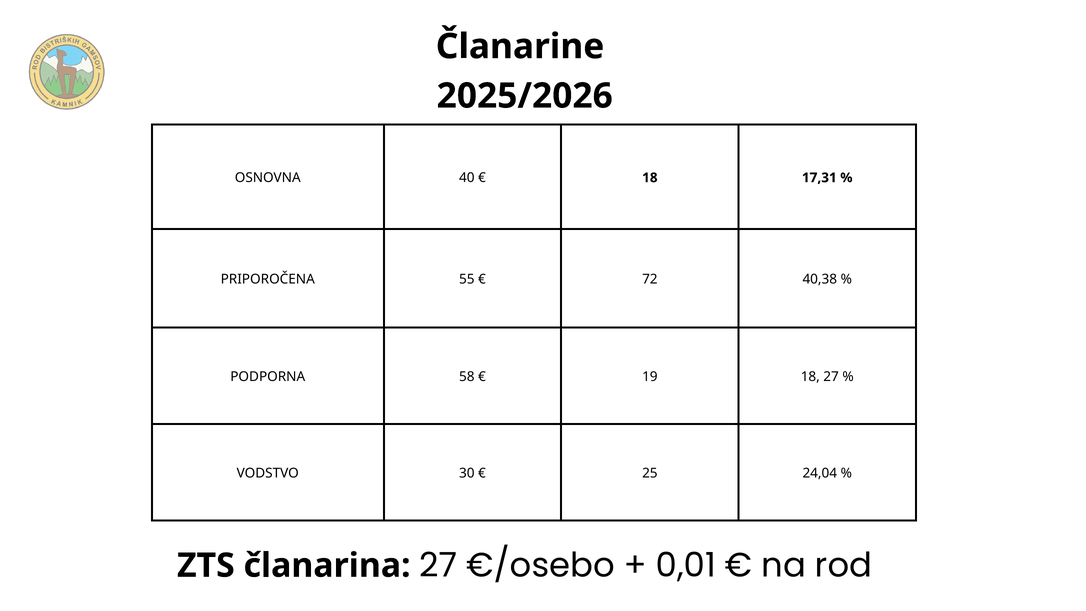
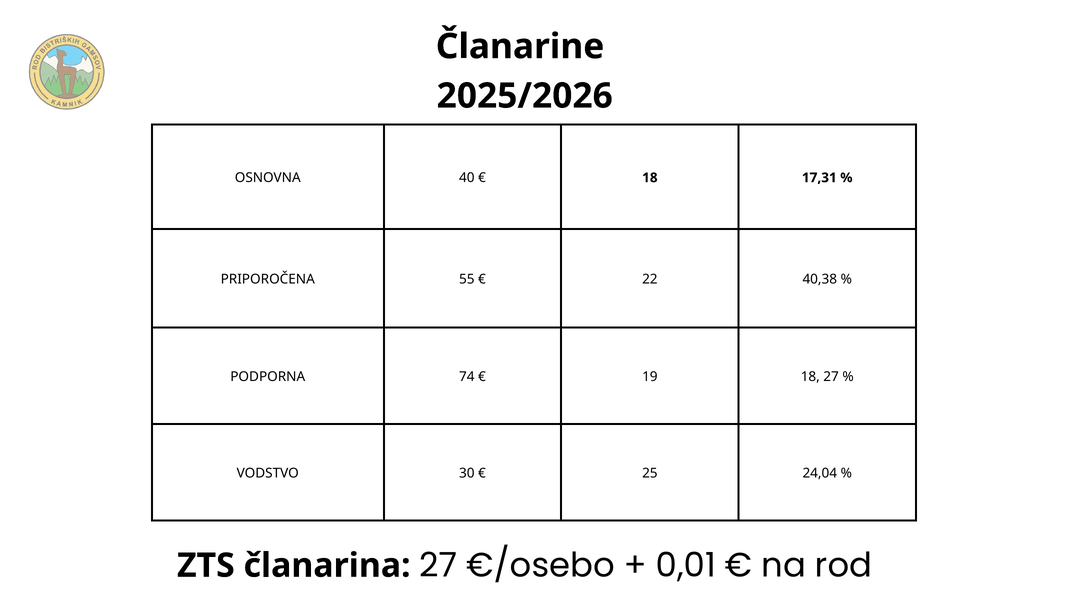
72: 72 -> 22
58: 58 -> 74
